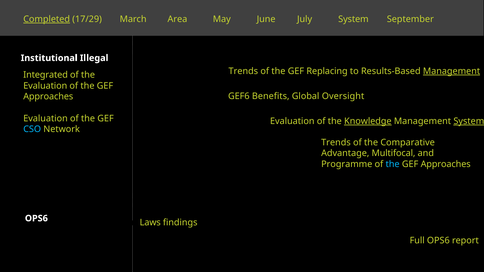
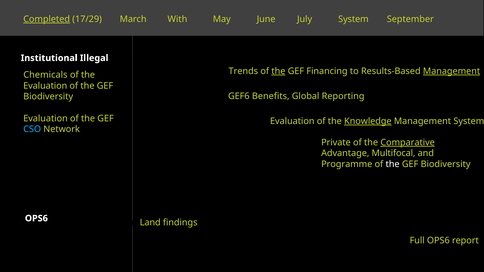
Area: Area -> With
the at (278, 71) underline: none -> present
Replacing: Replacing -> Financing
Integrated: Integrated -> Chemicals
Oversight: Oversight -> Reporting
Approaches at (48, 97): Approaches -> Biodiversity
System at (469, 121) underline: present -> none
Trends at (336, 143): Trends -> Private
Comparative underline: none -> present
the at (393, 164) colour: light blue -> white
Approaches at (446, 164): Approaches -> Biodiversity
Laws: Laws -> Land
